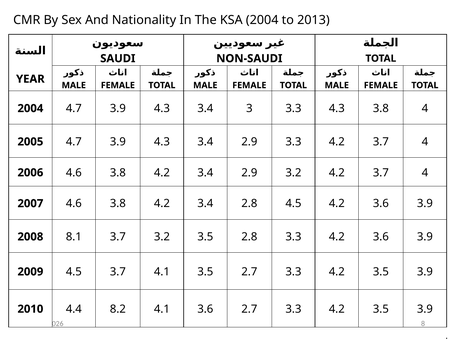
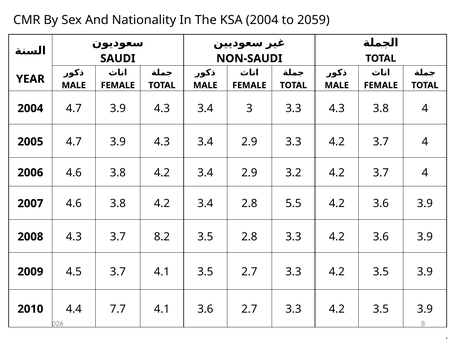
2013: 2013 -> 2059
2.8 4.5: 4.5 -> 5.5
2008 8.1: 8.1 -> 4.3
3.7 3.2: 3.2 -> 8.2
8.2: 8.2 -> 7.7
